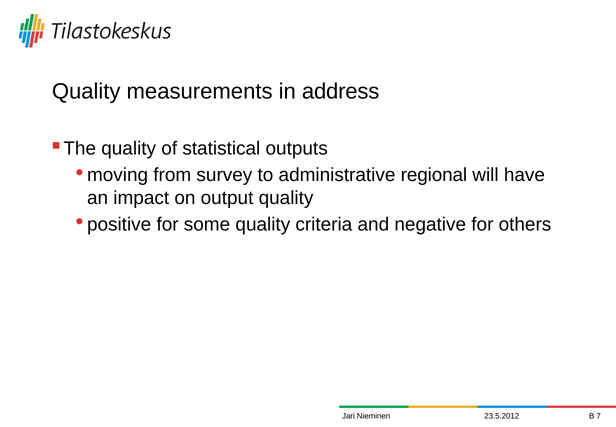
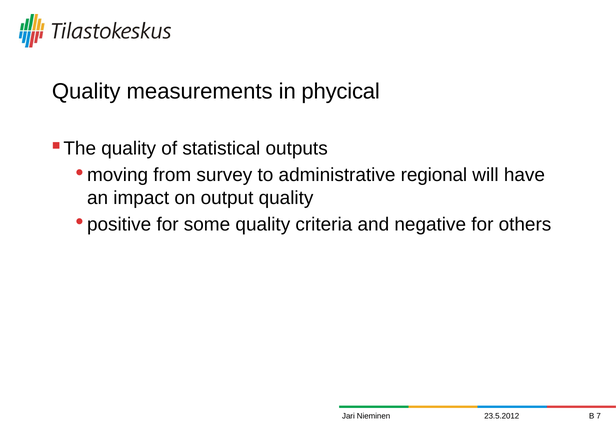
address: address -> phycical
